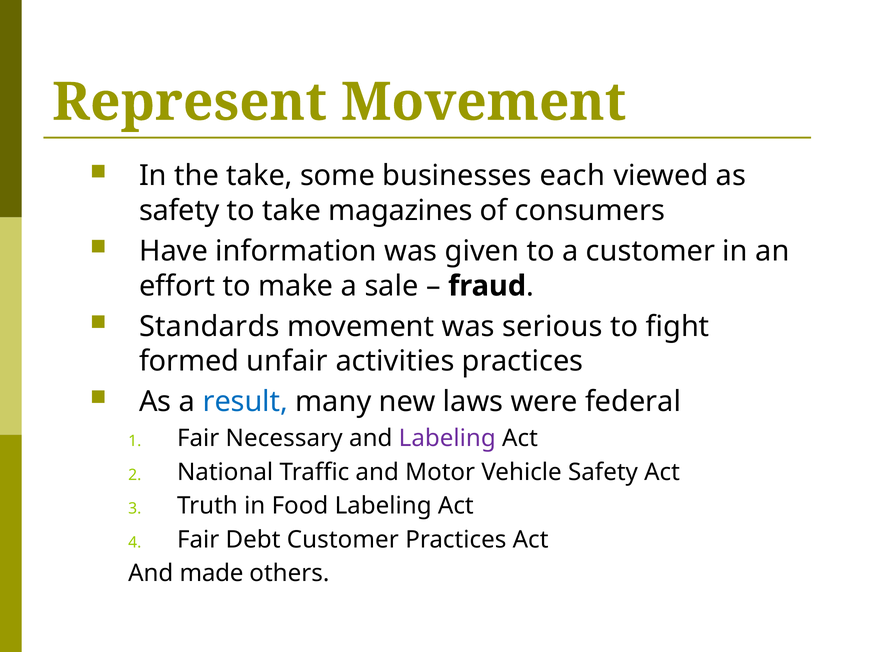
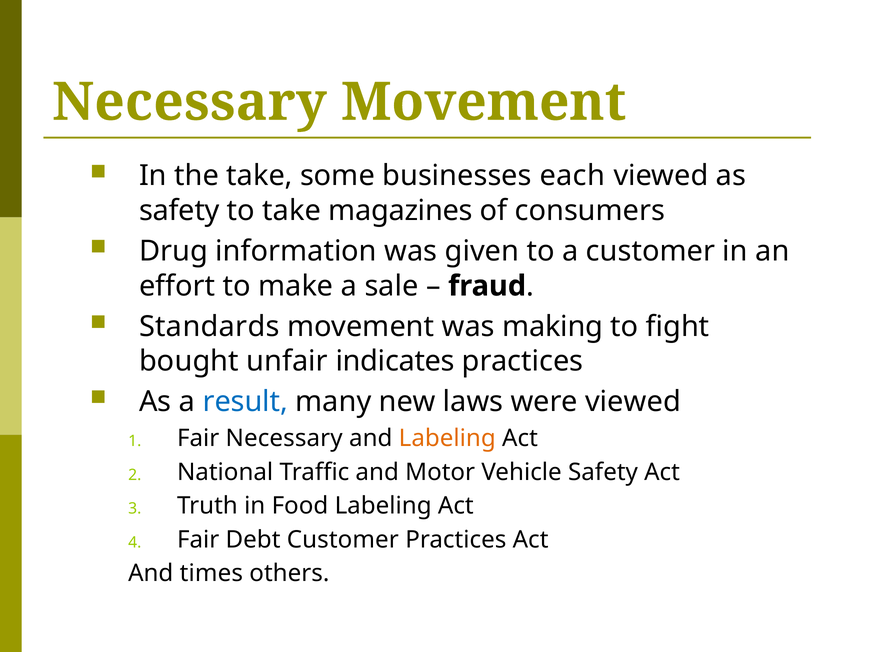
Represent at (190, 102): Represent -> Necessary
Have: Have -> Drug
serious: serious -> making
formed: formed -> bought
activities: activities -> indicates
were federal: federal -> viewed
Labeling at (447, 438) colour: purple -> orange
made: made -> times
